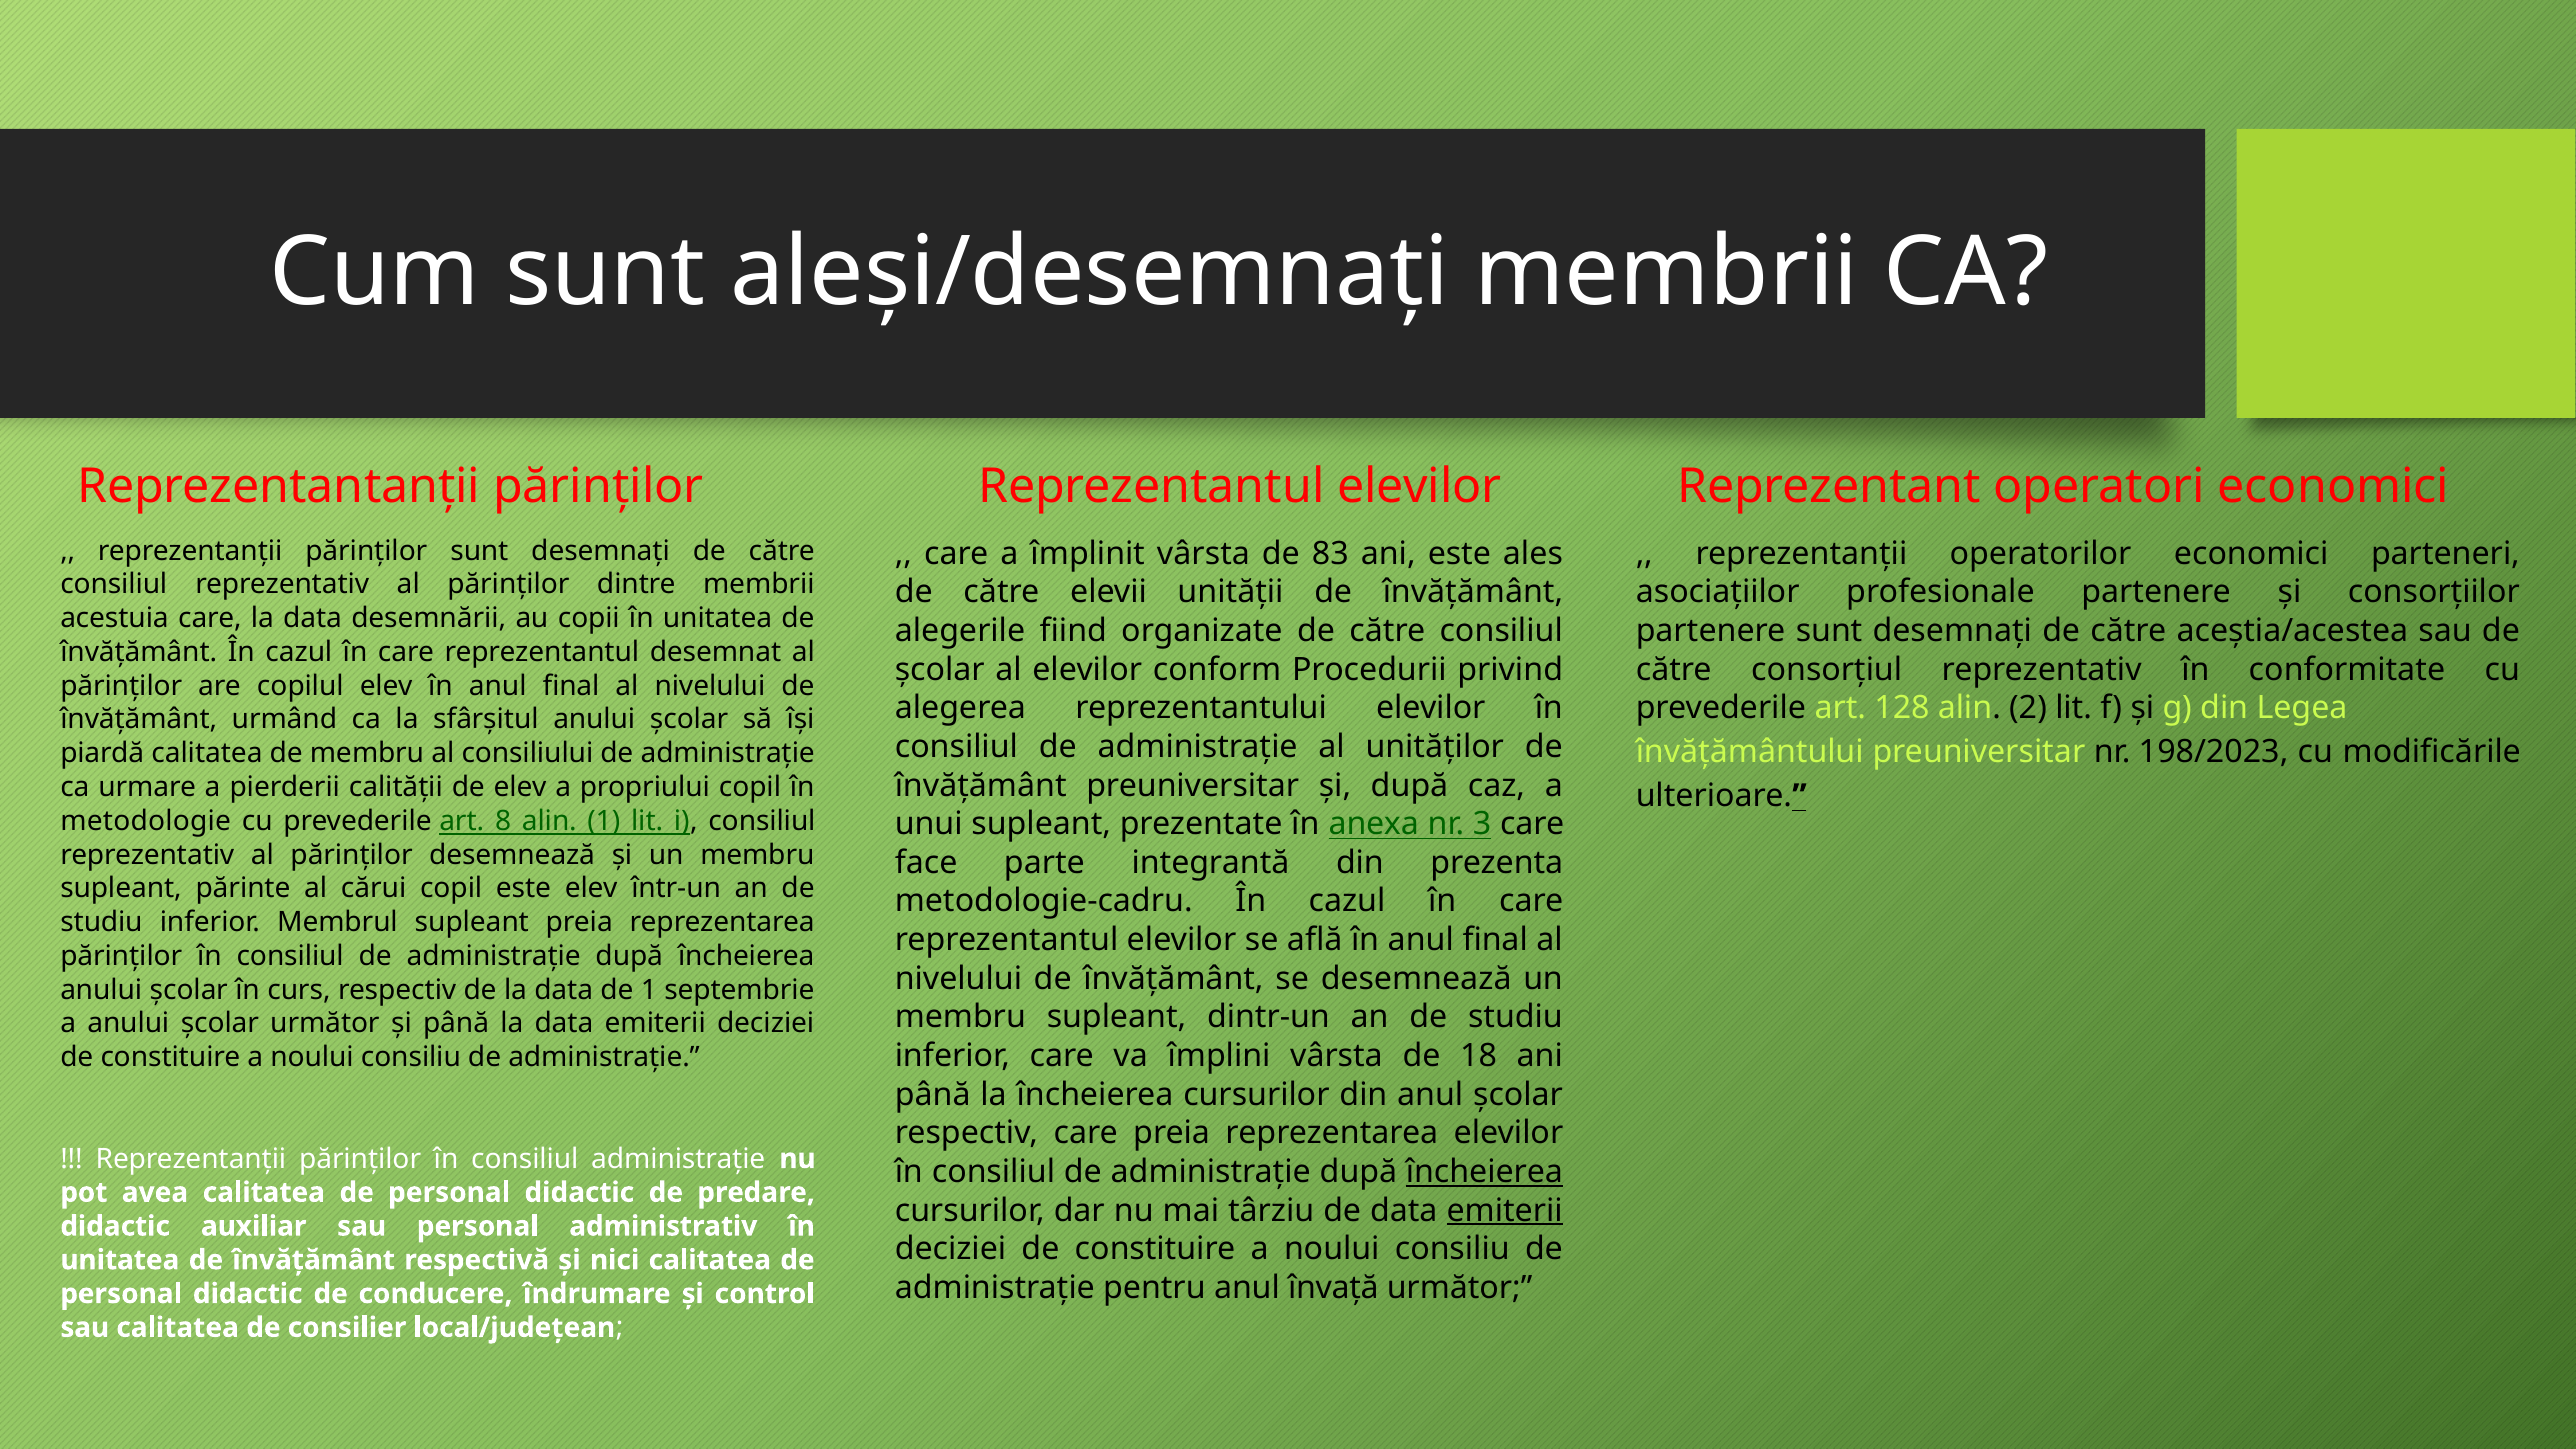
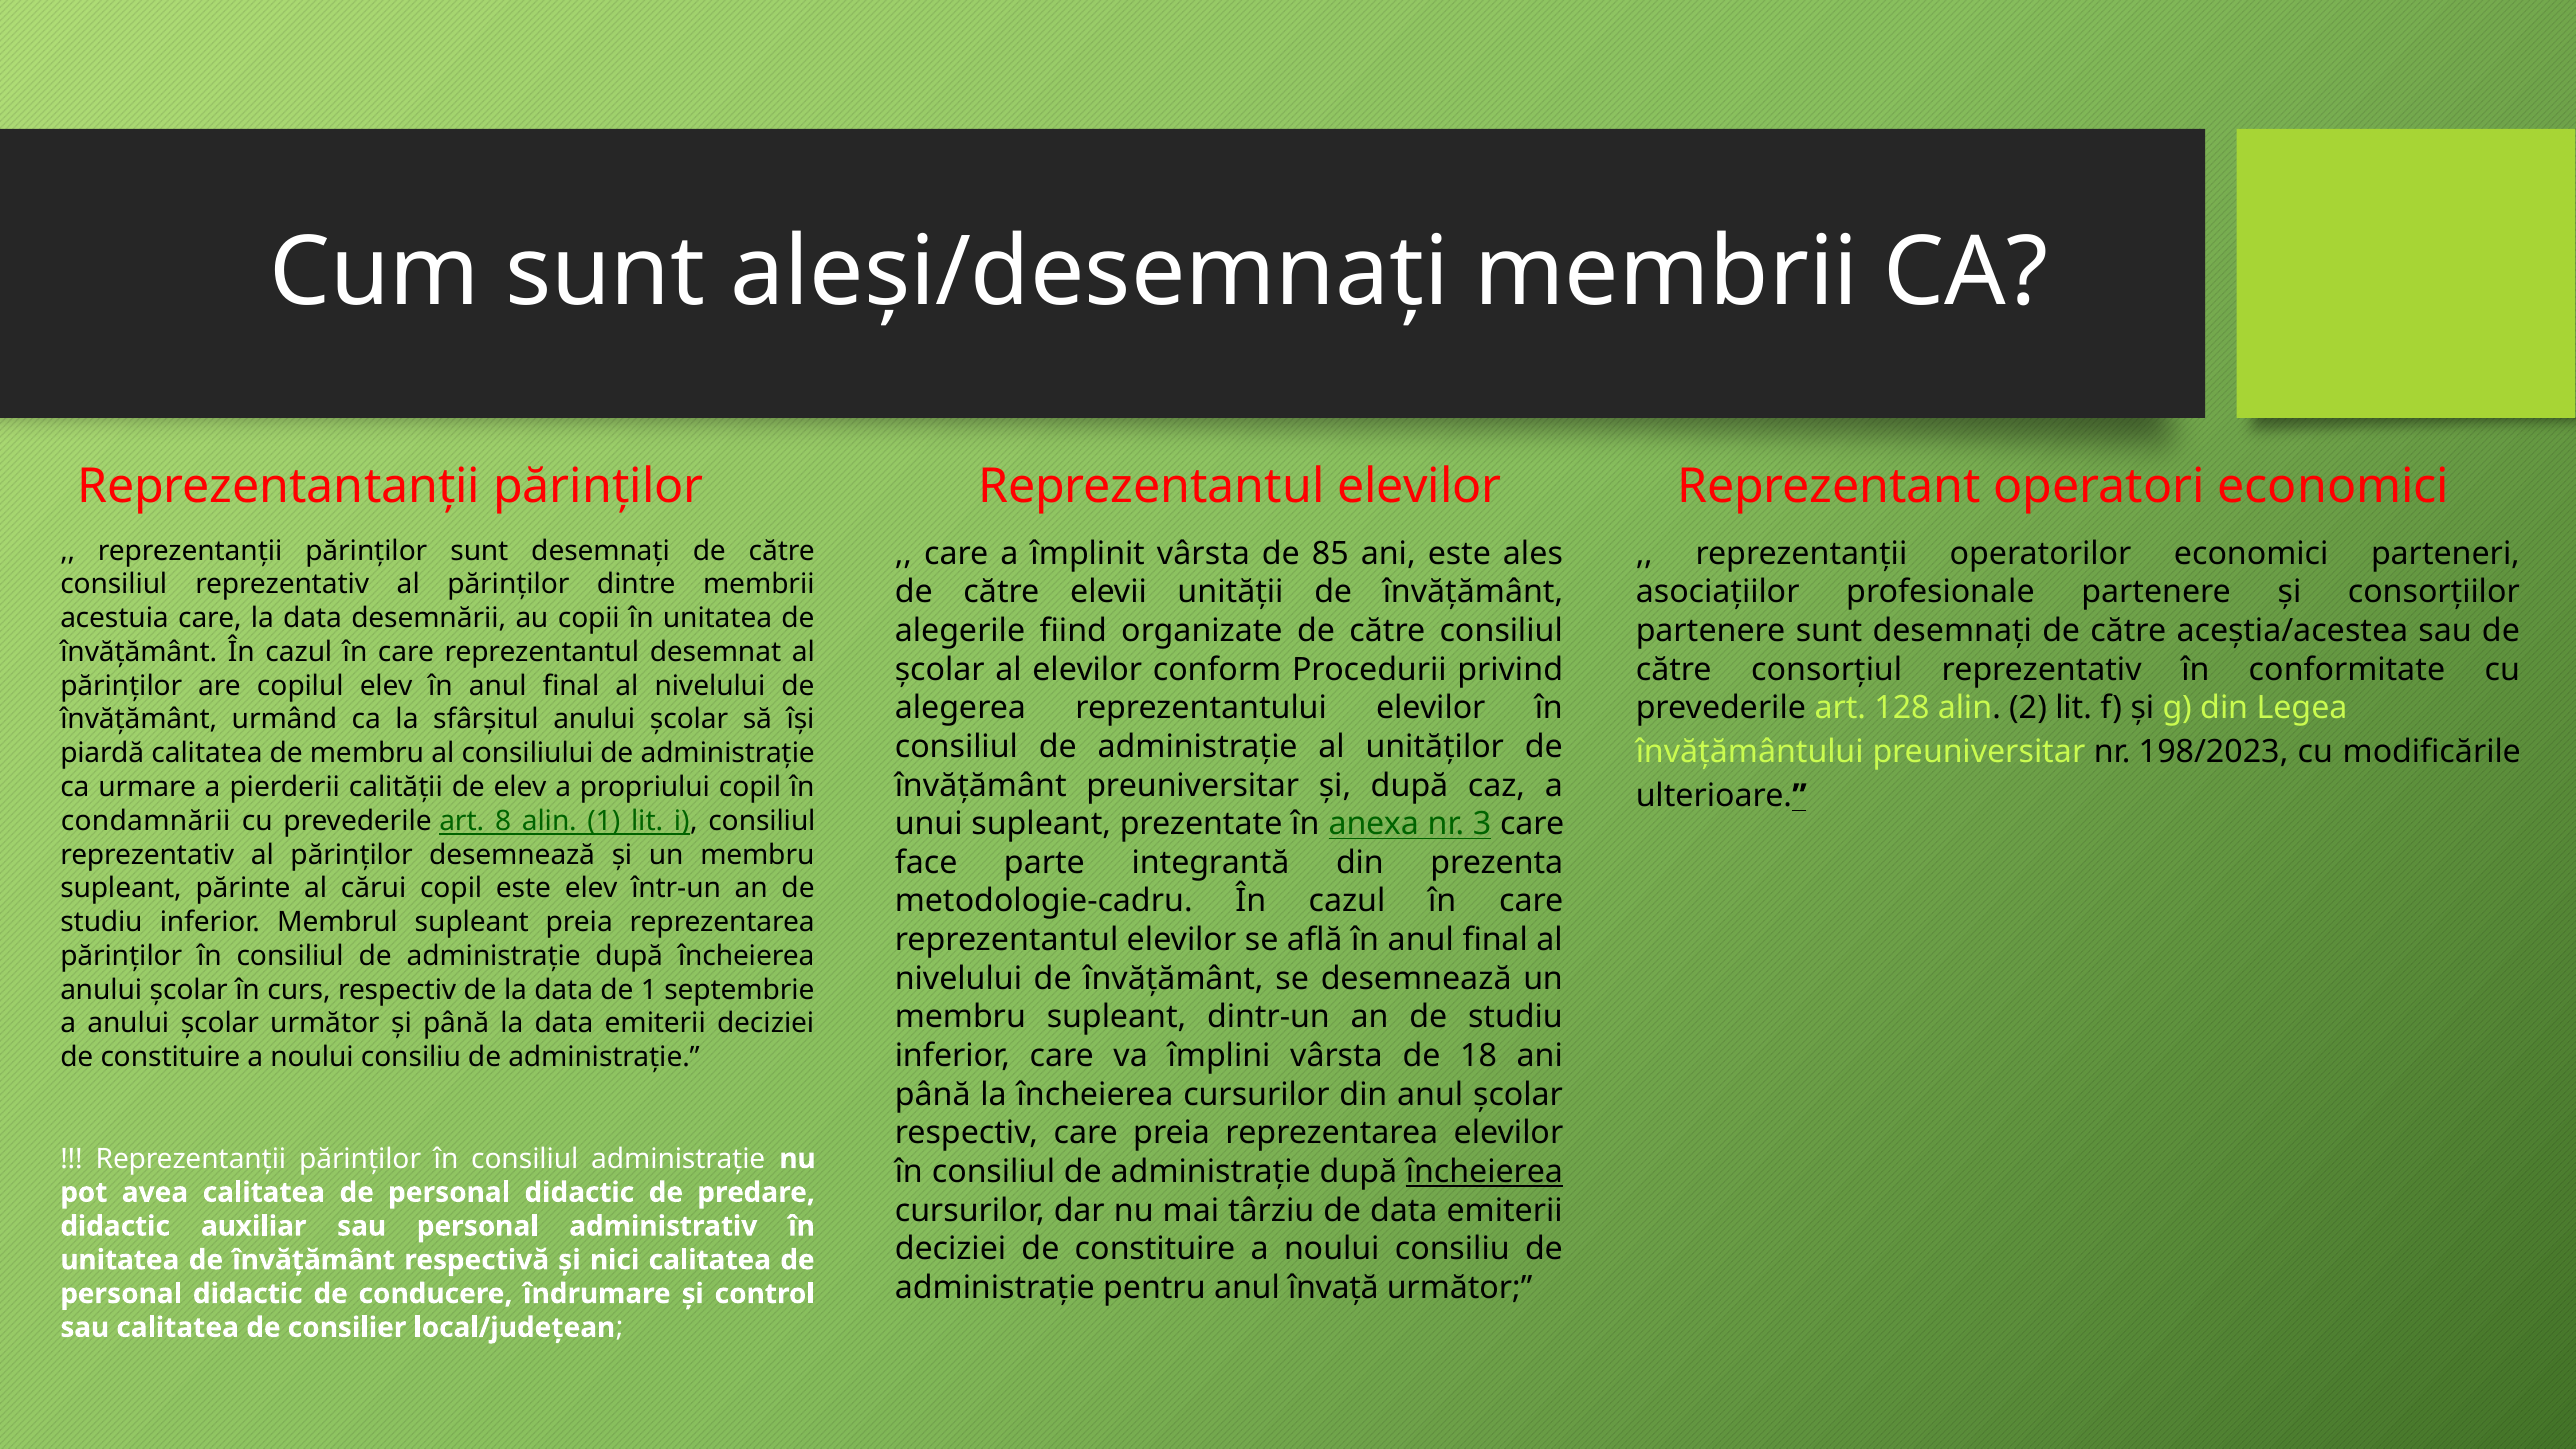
83: 83 -> 85
metodologie: metodologie -> condamnării
emiterii at (1505, 1210) underline: present -> none
